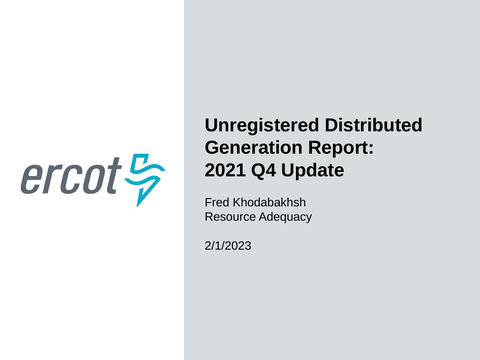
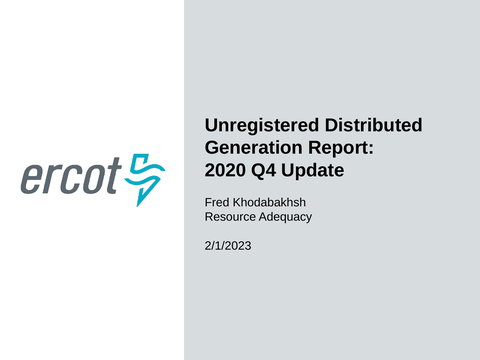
2021: 2021 -> 2020
